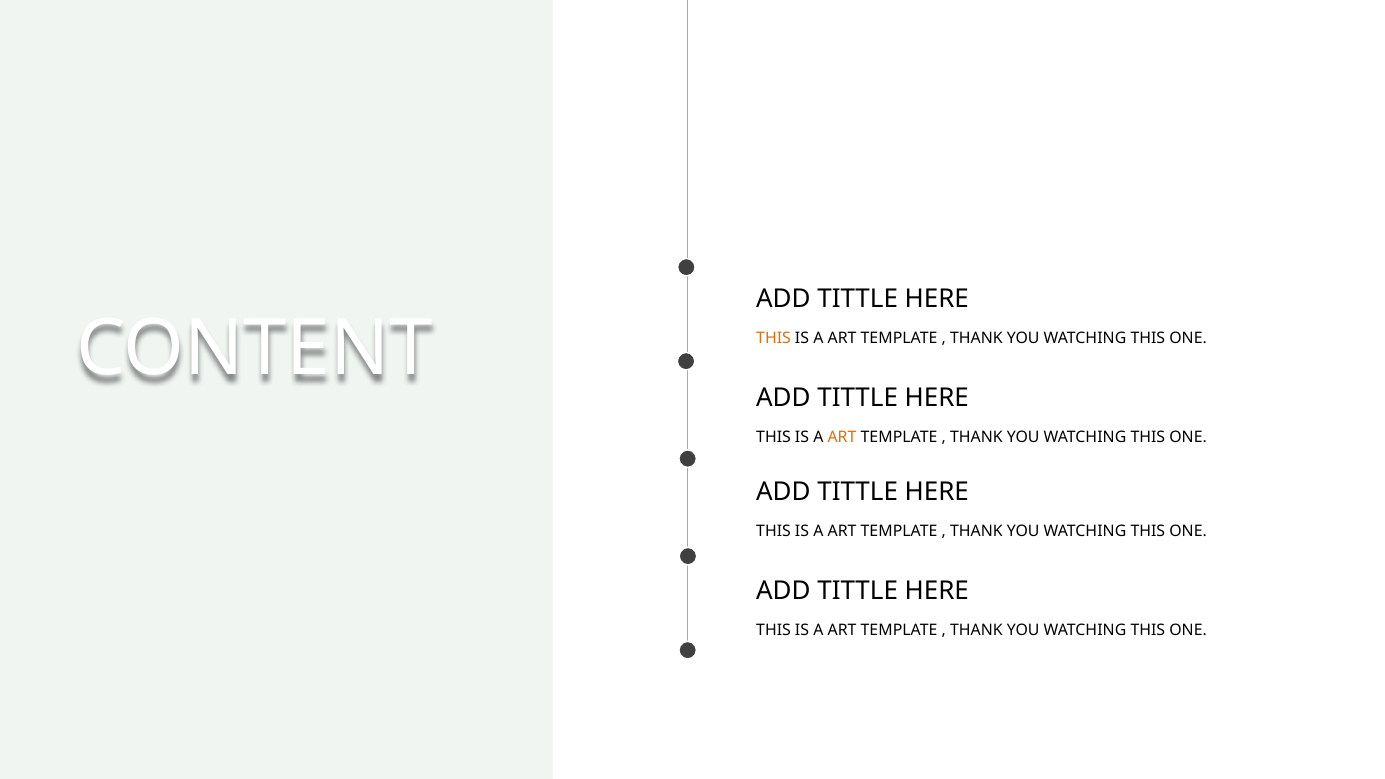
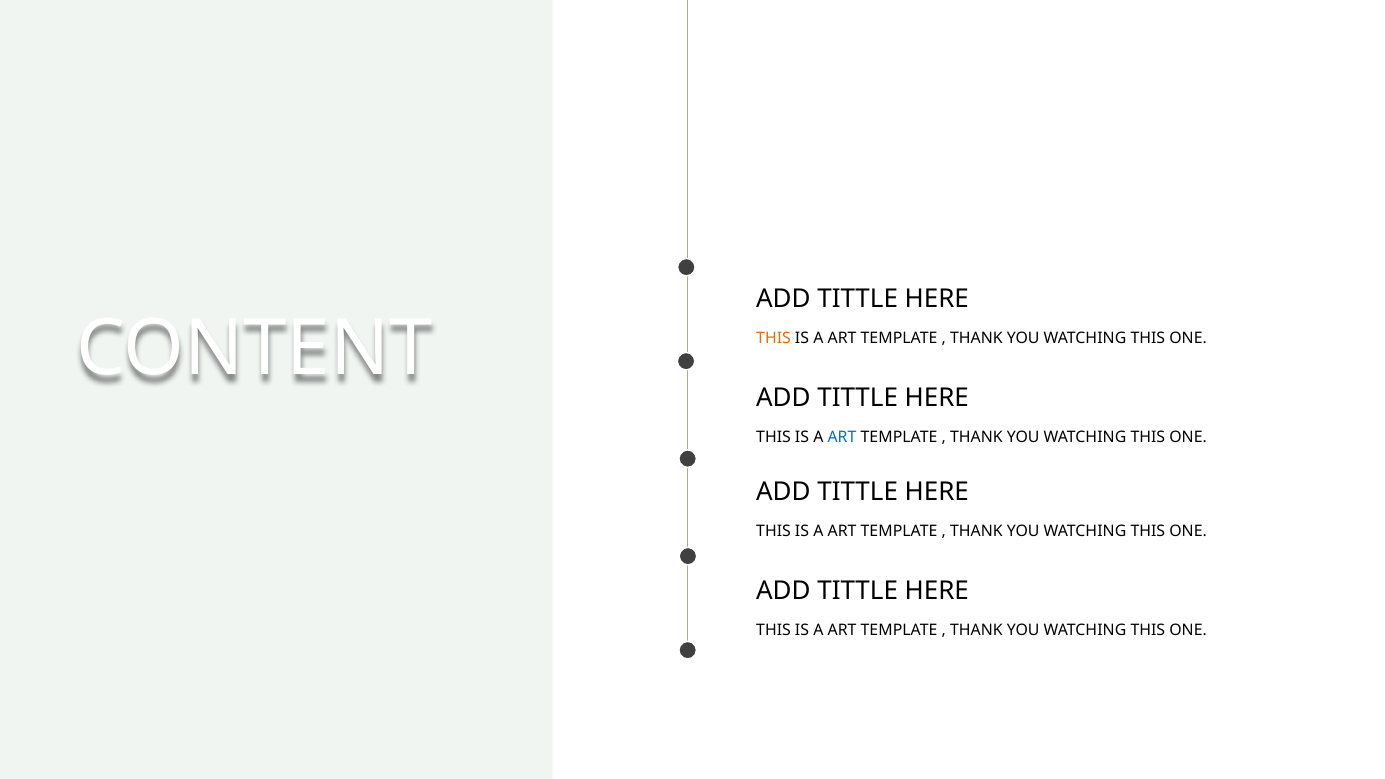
ART at (842, 437) colour: orange -> blue
